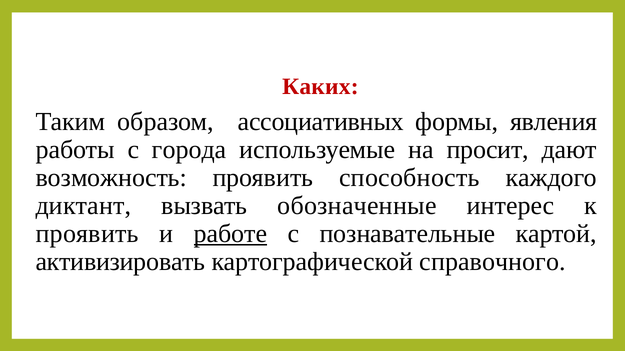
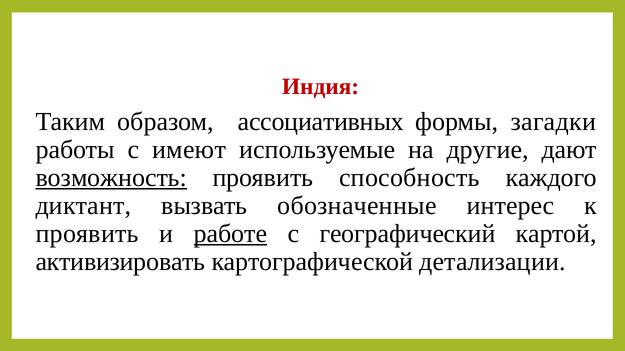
Каких: Каких -> Индия
явления: явления -> загадки
города: города -> имеют
просит: просит -> другие
возможность underline: none -> present
познавательные: познавательные -> географический
справочного: справочного -> детализации
